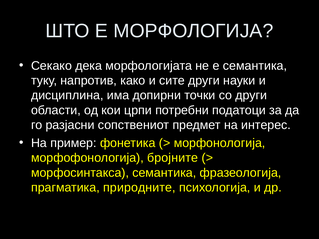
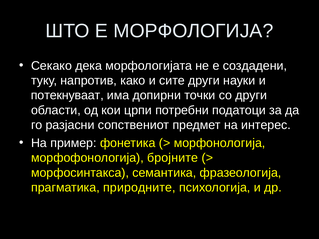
е семантика: семантика -> создадени
дисциплина: дисциплина -> потекнуваат
